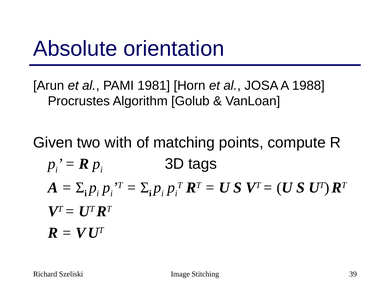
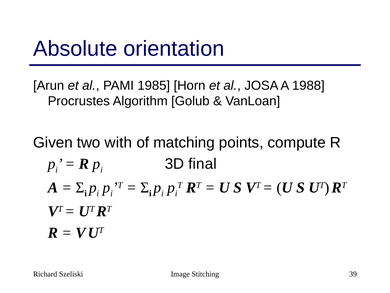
1981: 1981 -> 1985
tags: tags -> final
